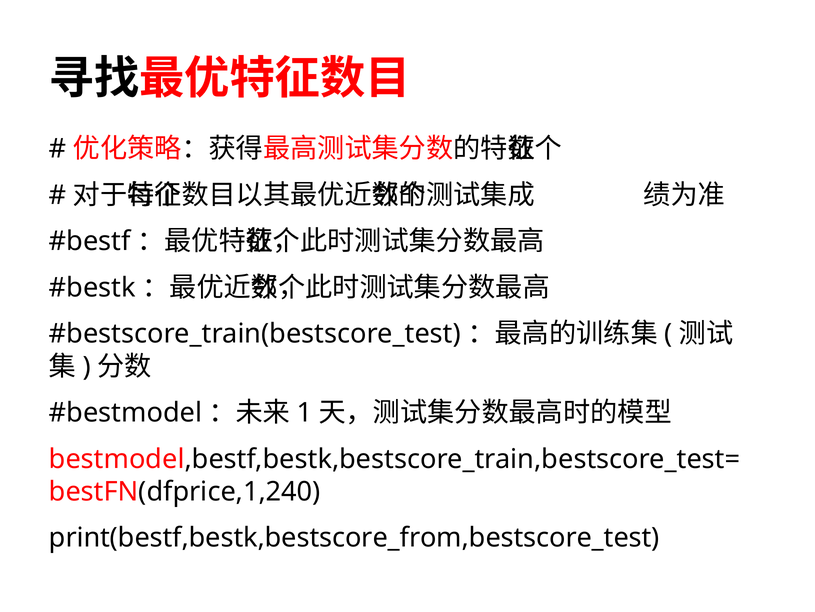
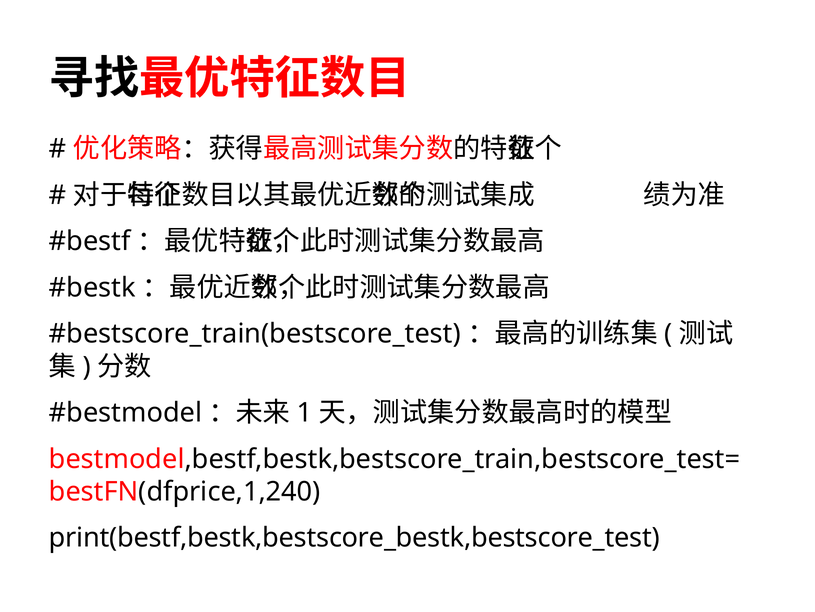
print(bestf,bestk,bestscore_from,bestscore_test: print(bestf,bestk,bestscore_from,bestscore_test -> print(bestf,bestk,bestscore_bestk,bestscore_test
